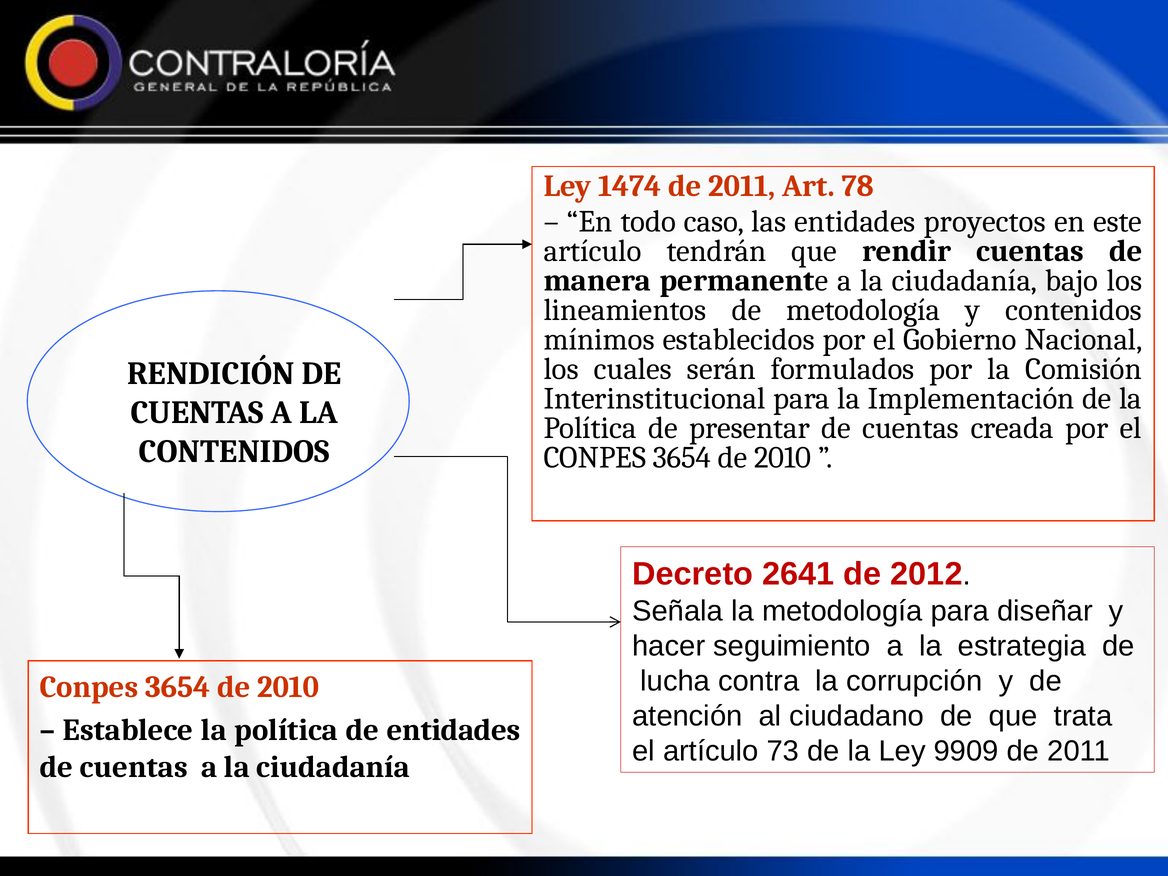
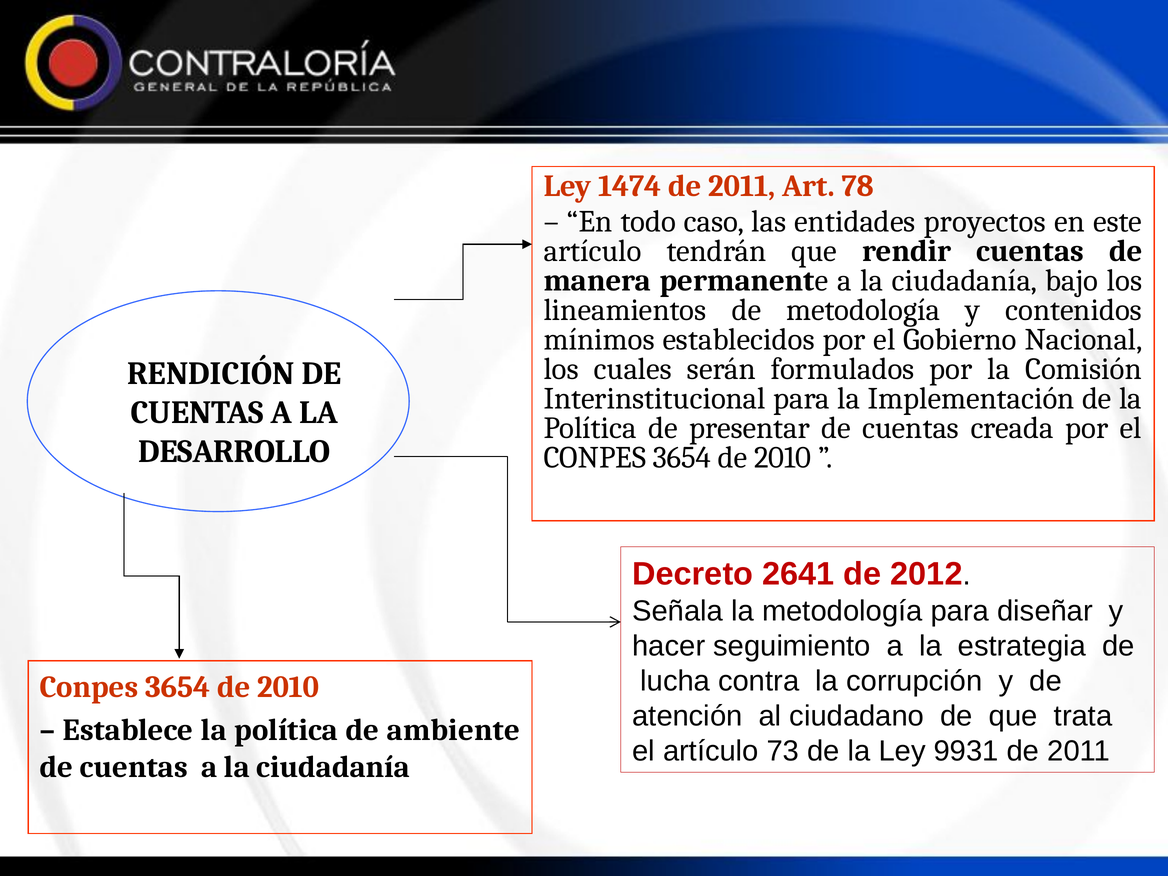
CONTENIDOS at (234, 451): CONTENIDOS -> DESARROLLO
de entidades: entidades -> ambiente
9909: 9909 -> 9931
